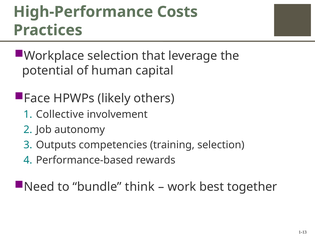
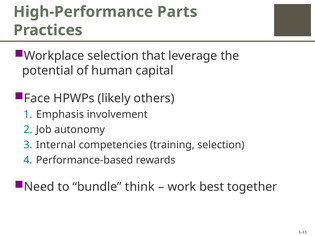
Costs: Costs -> Parts
Collective: Collective -> Emphasis
Outputs: Outputs -> Internal
